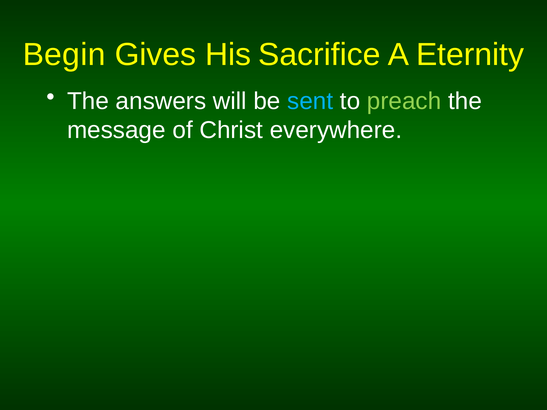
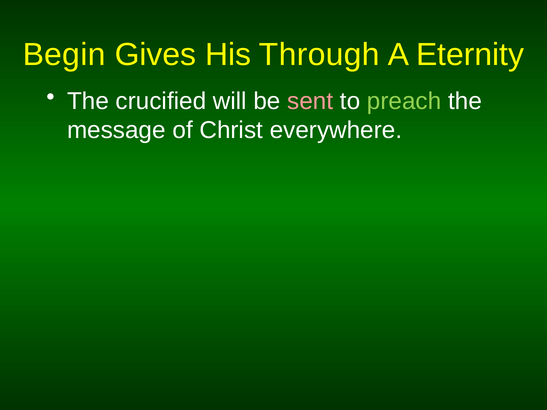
Sacrifice: Sacrifice -> Through
answers: answers -> crucified
sent colour: light blue -> pink
